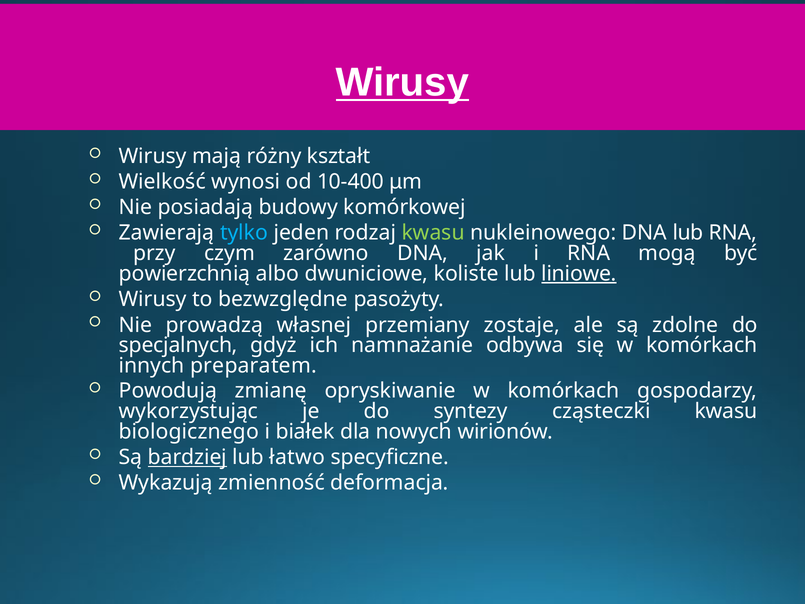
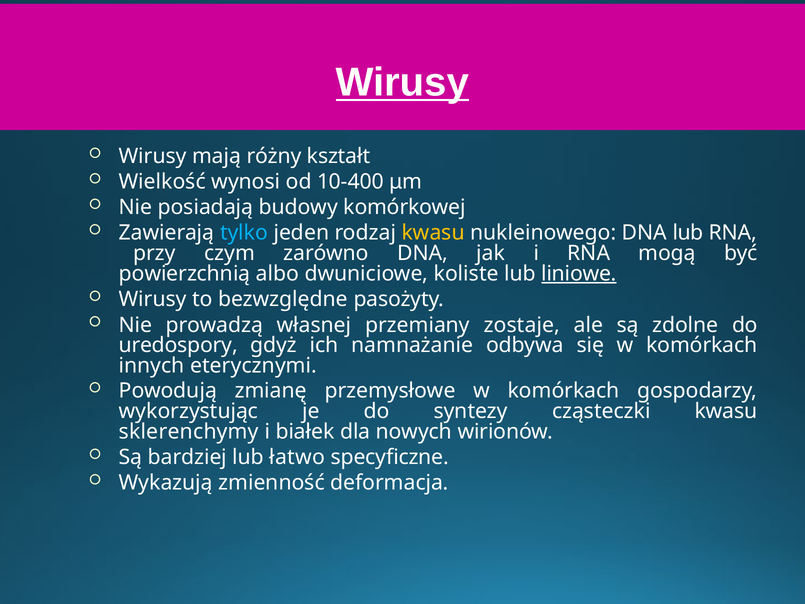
kwasu at (433, 233) colour: light green -> yellow
specjalnych: specjalnych -> uredospory
preparatem: preparatem -> eterycznymi
opryskiwanie: opryskiwanie -> przemysłowe
biologicznego: biologicznego -> sklerenchymy
bardziej underline: present -> none
